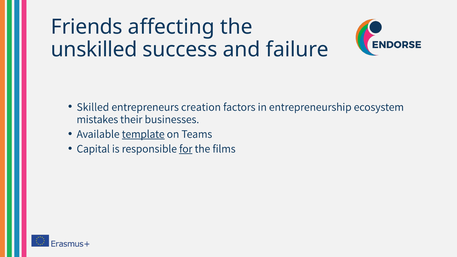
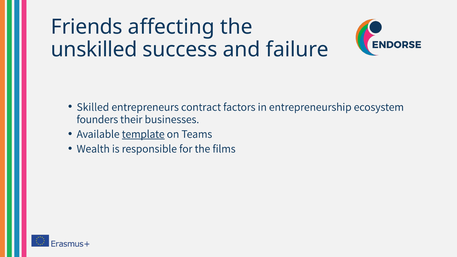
creation: creation -> contract
mistakes: mistakes -> founders
Capital: Capital -> Wealth
for underline: present -> none
